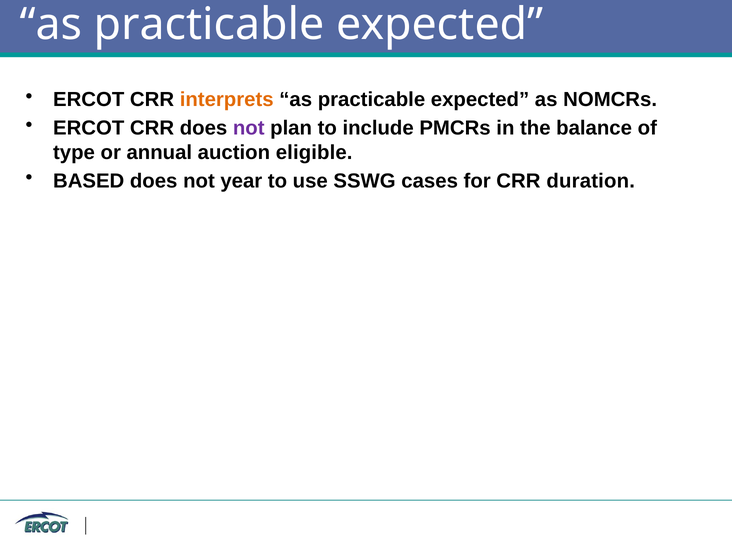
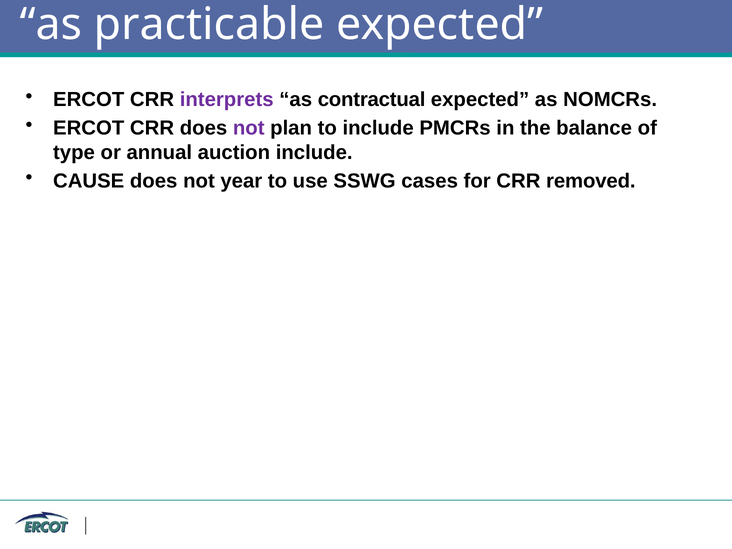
interprets colour: orange -> purple
practicable at (371, 100): practicable -> contractual
auction eligible: eligible -> include
BASED: BASED -> CAUSE
duration: duration -> removed
